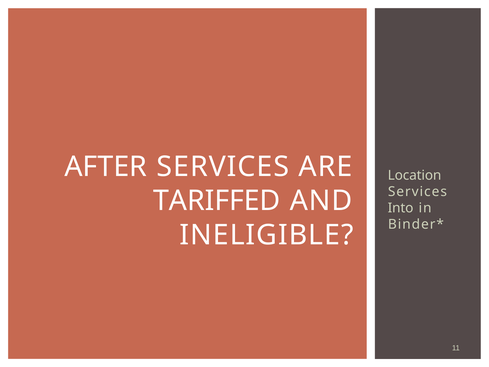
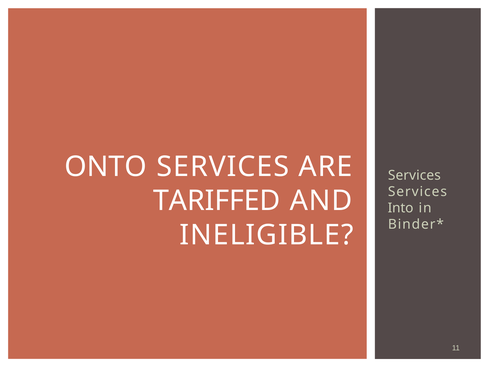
AFTER: AFTER -> ONTO
Location at (415, 175): Location -> Services
